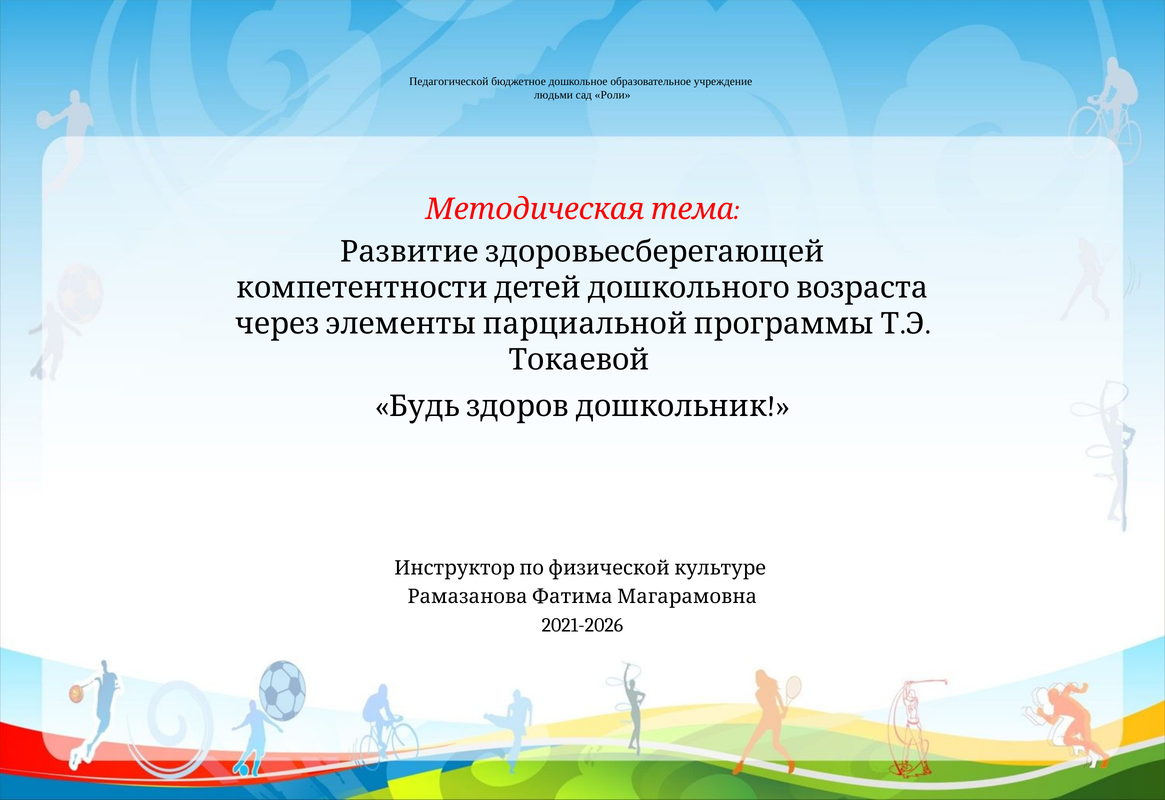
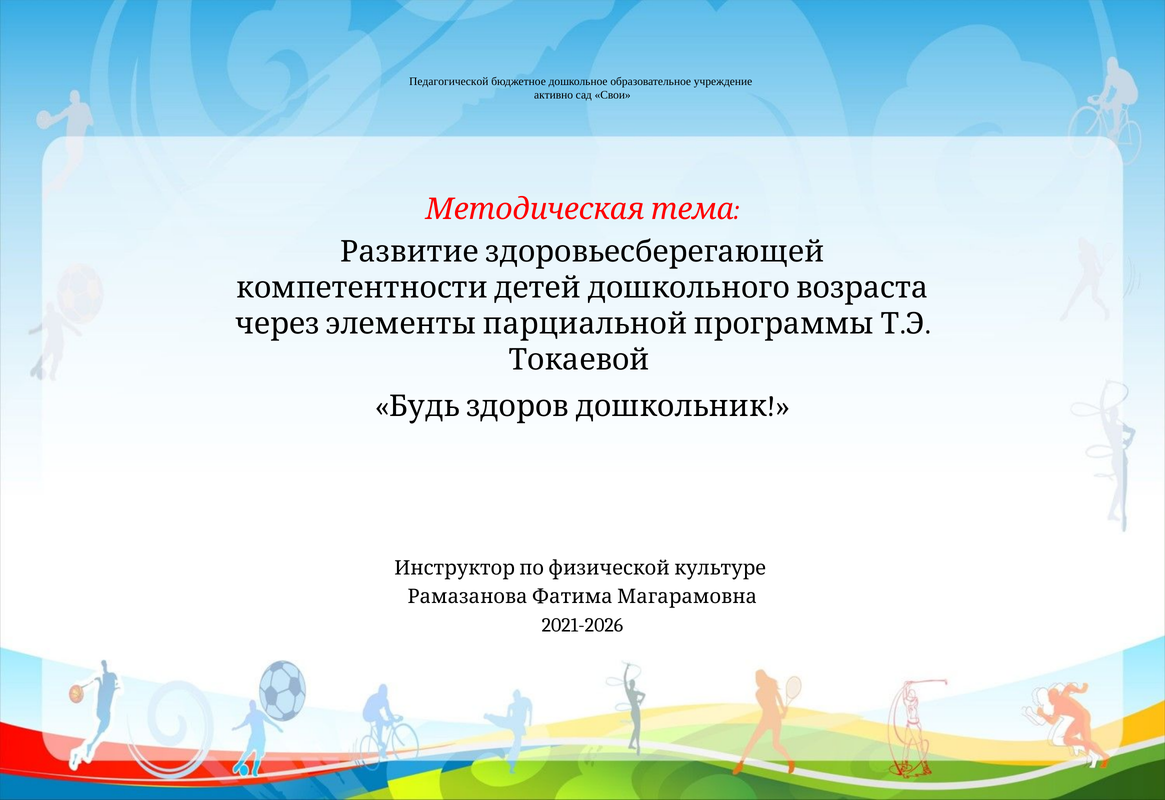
людьми: людьми -> активно
Роли: Роли -> Свои
